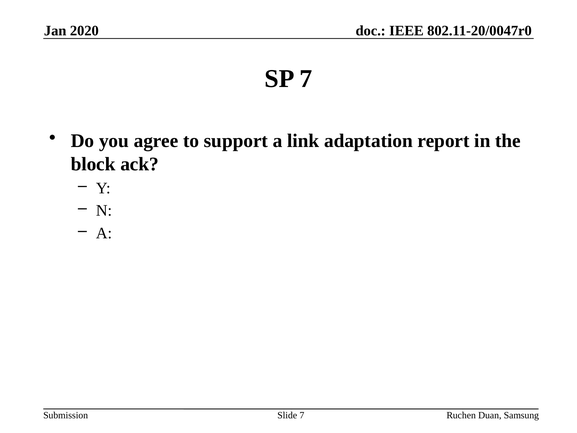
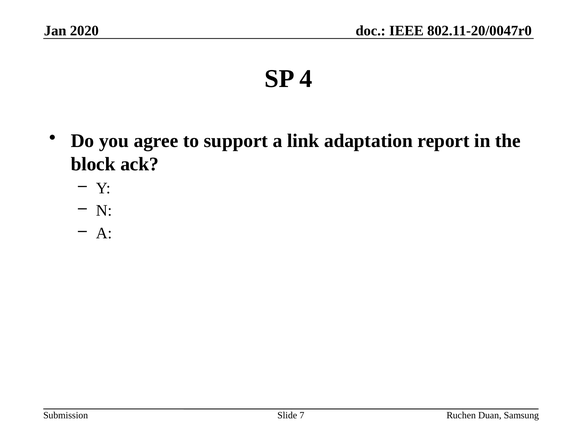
SP 7: 7 -> 4
